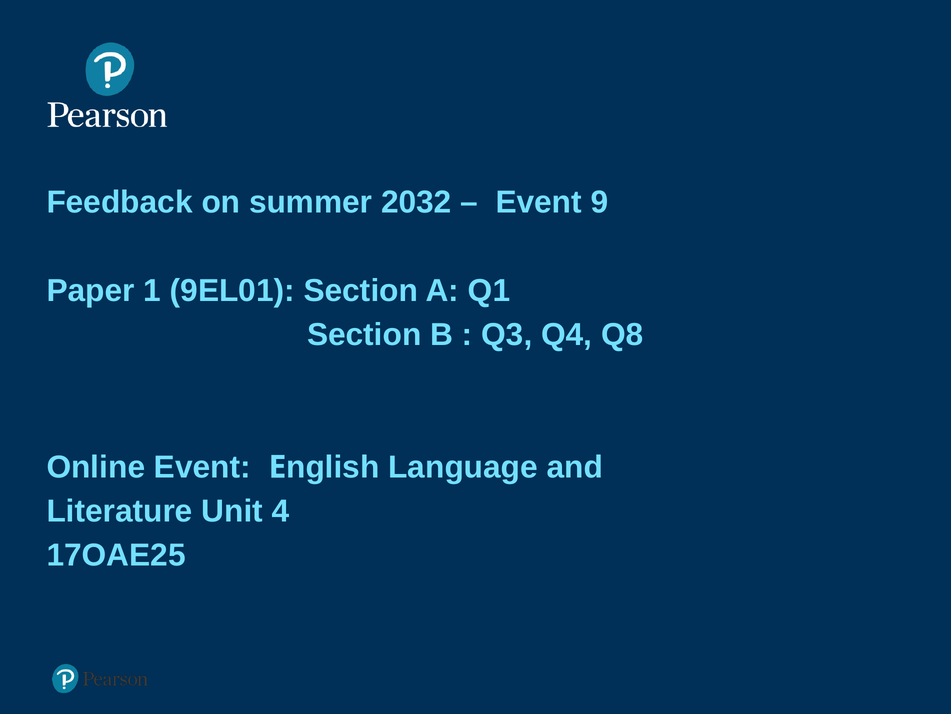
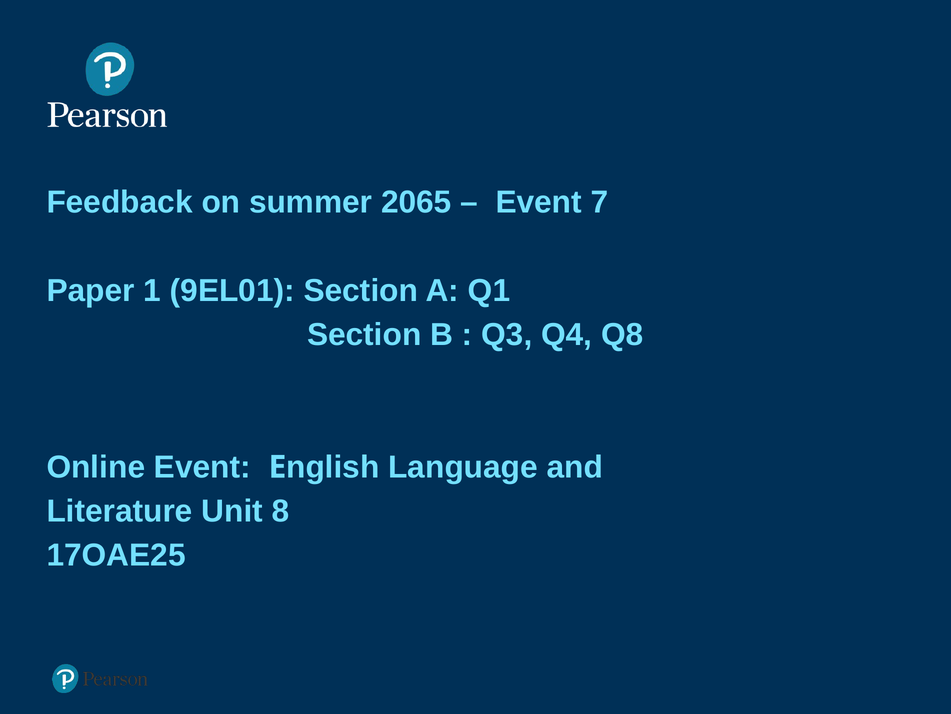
2032: 2032 -> 2065
Event 9: 9 -> 7
4: 4 -> 8
